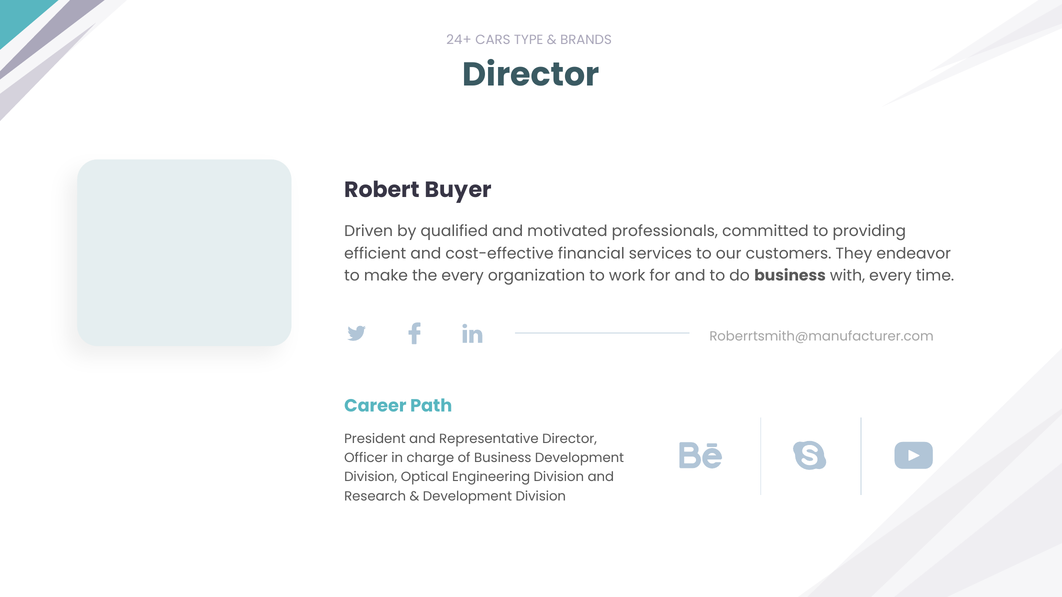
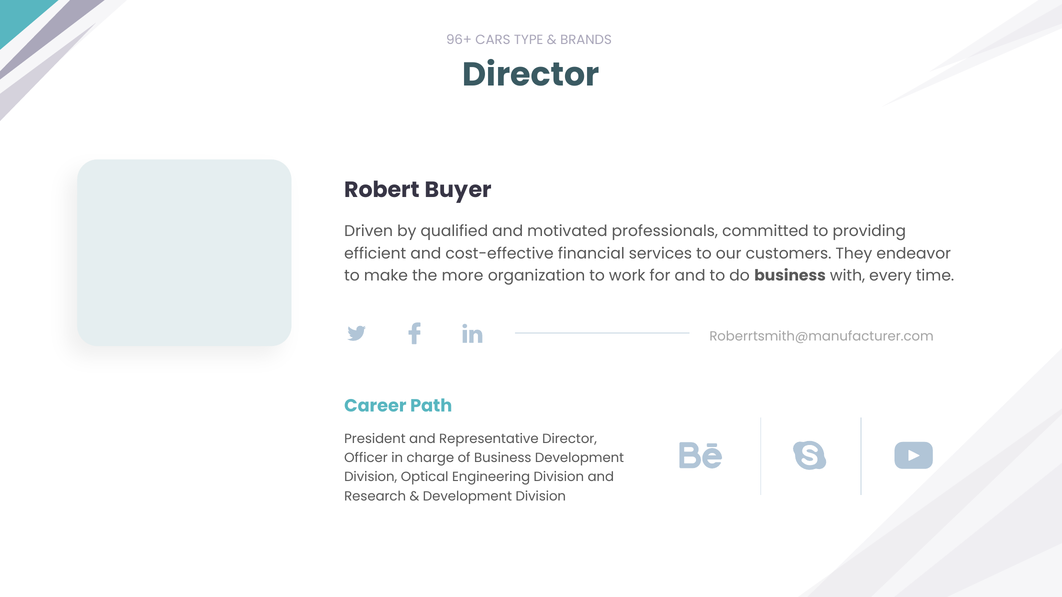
24+: 24+ -> 96+
the every: every -> more
